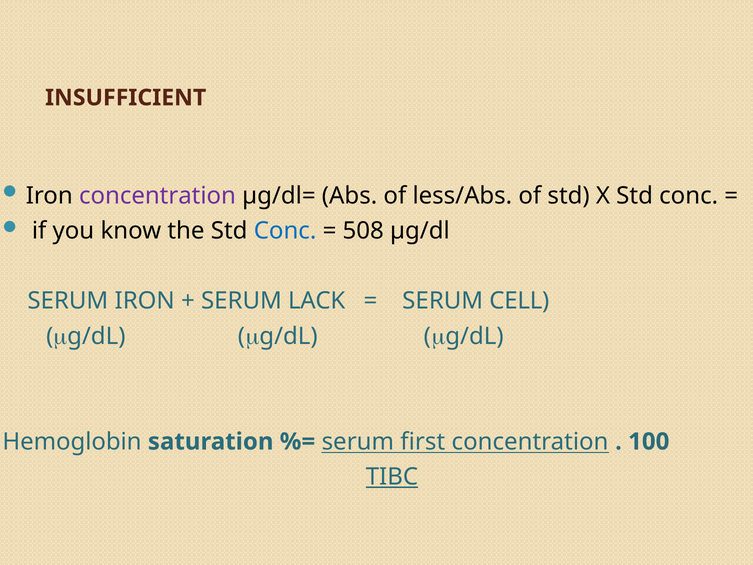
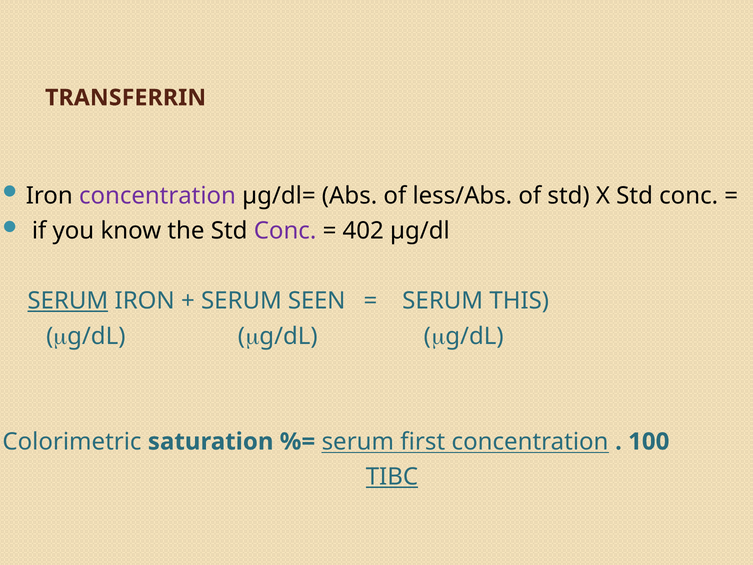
INSUFFICIENT: INSUFFICIENT -> TRANSFERRIN
Conc at (285, 231) colour: blue -> purple
508: 508 -> 402
SERUM at (68, 301) underline: none -> present
LACK: LACK -> SEEN
CELL: CELL -> THIS
Hemoglobin: Hemoglobin -> Colorimetric
